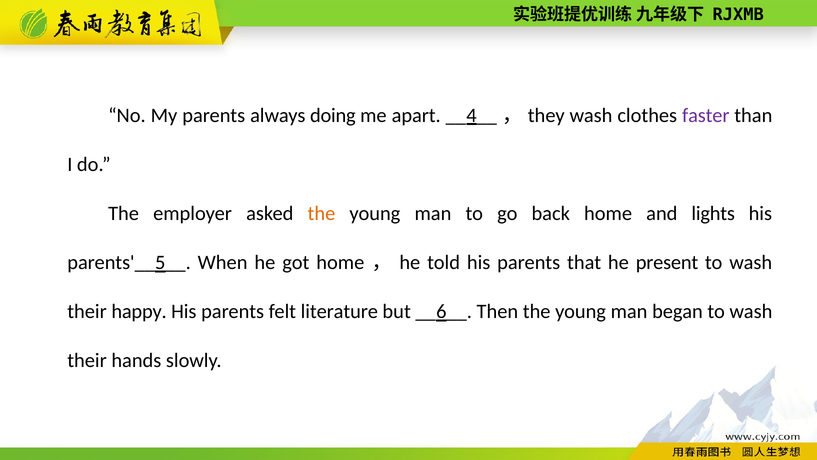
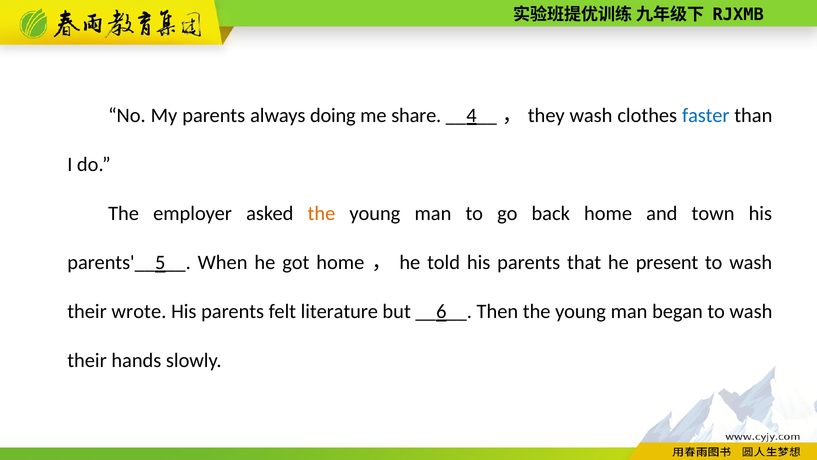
apart: apart -> share
faster colour: purple -> blue
lights: lights -> town
happy: happy -> wrote
